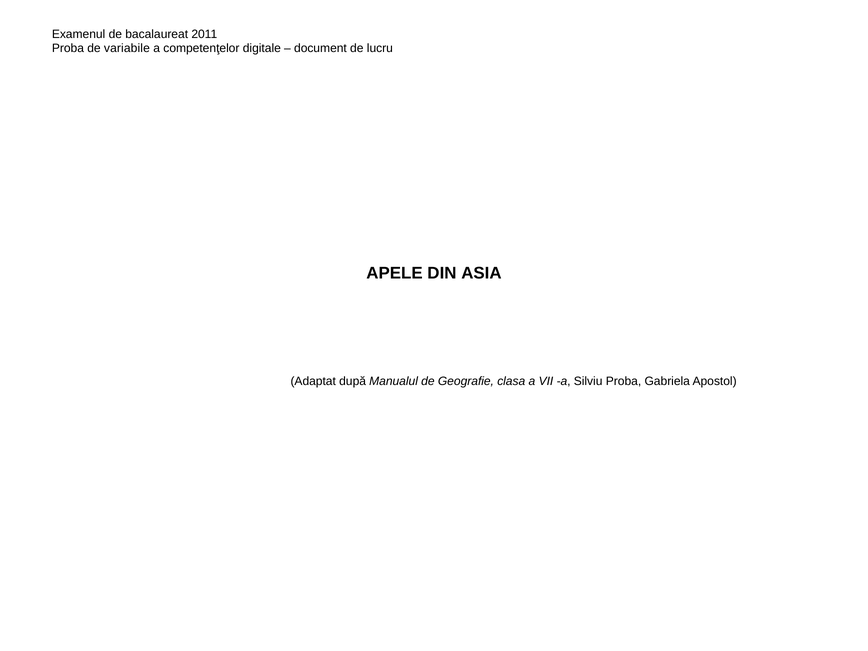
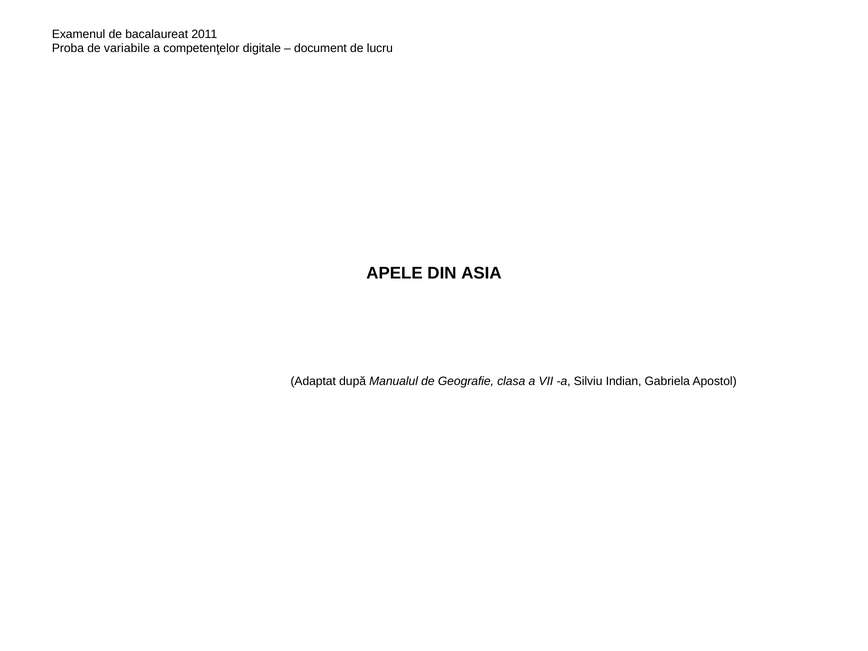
Silviu Proba: Proba -> Indian
